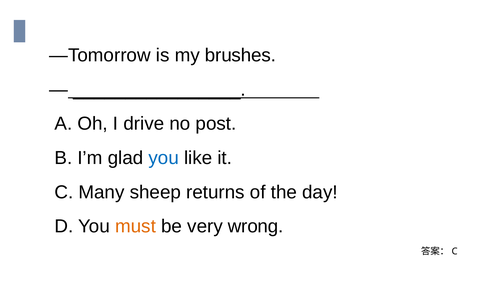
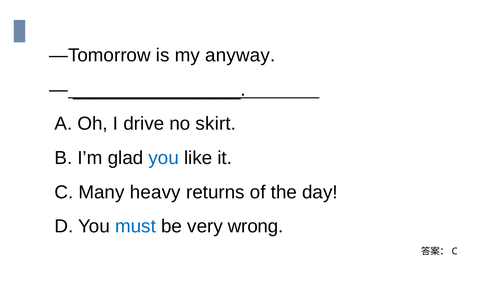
brushes: brushes -> anyway
post: post -> skirt
sheep: sheep -> heavy
must colour: orange -> blue
